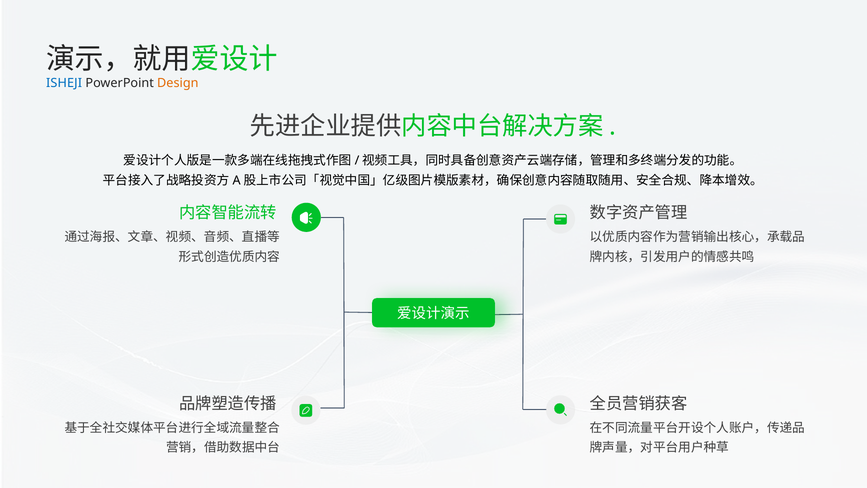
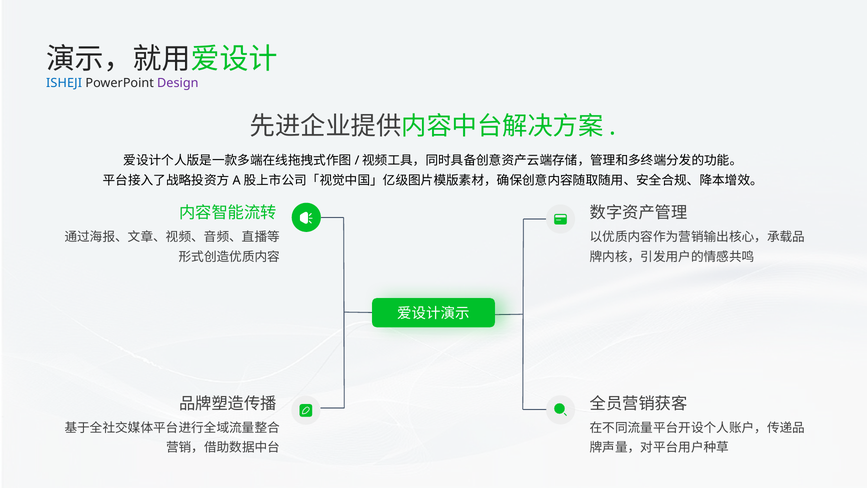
Design colour: orange -> purple
